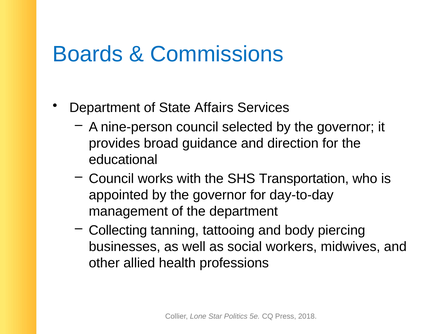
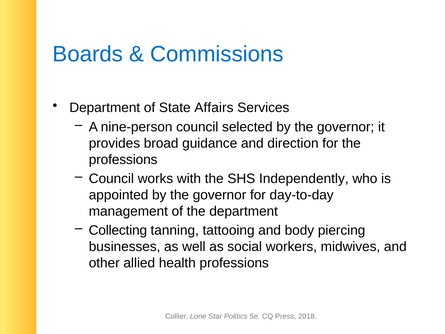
educational at (123, 159): educational -> professions
Transportation: Transportation -> Independently
